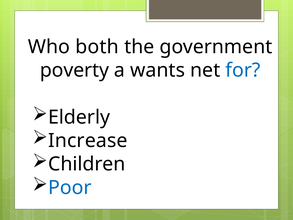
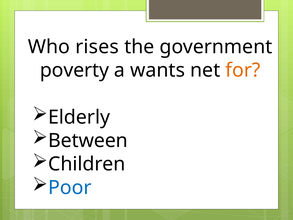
both: both -> rises
for colour: blue -> orange
Increase: Increase -> Between
